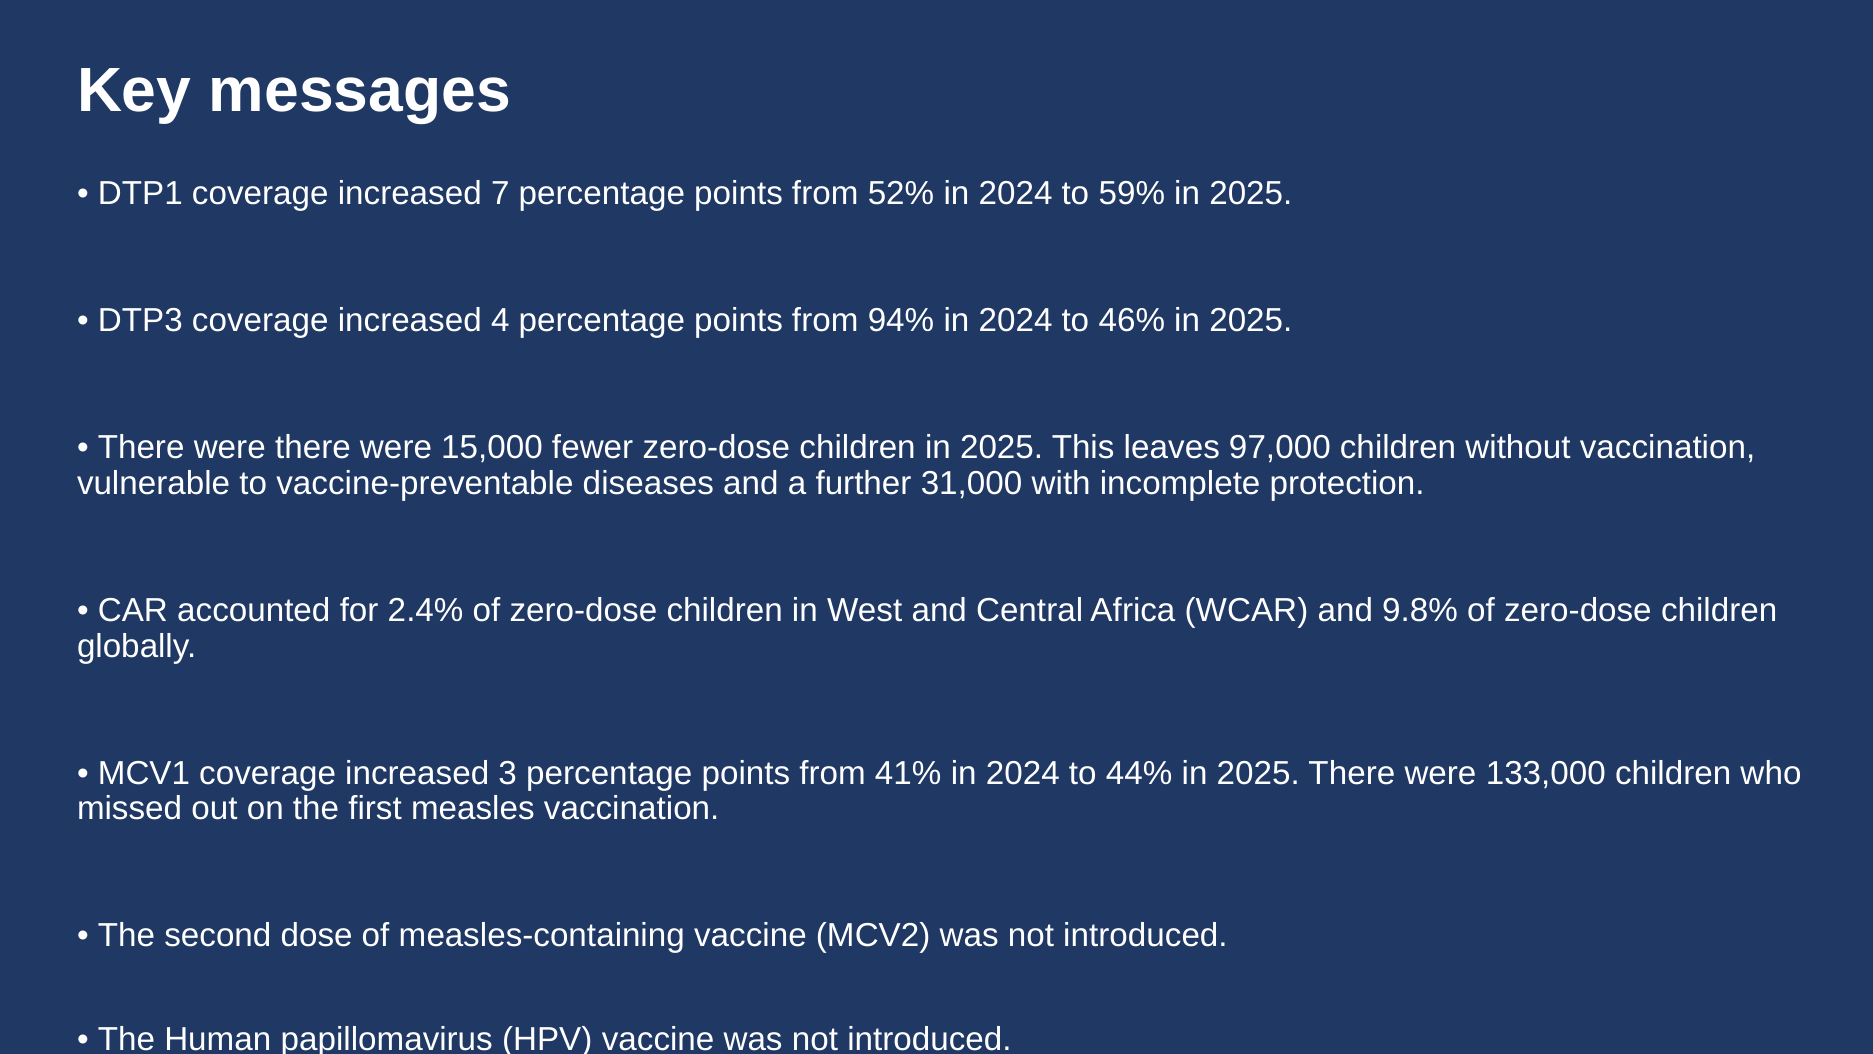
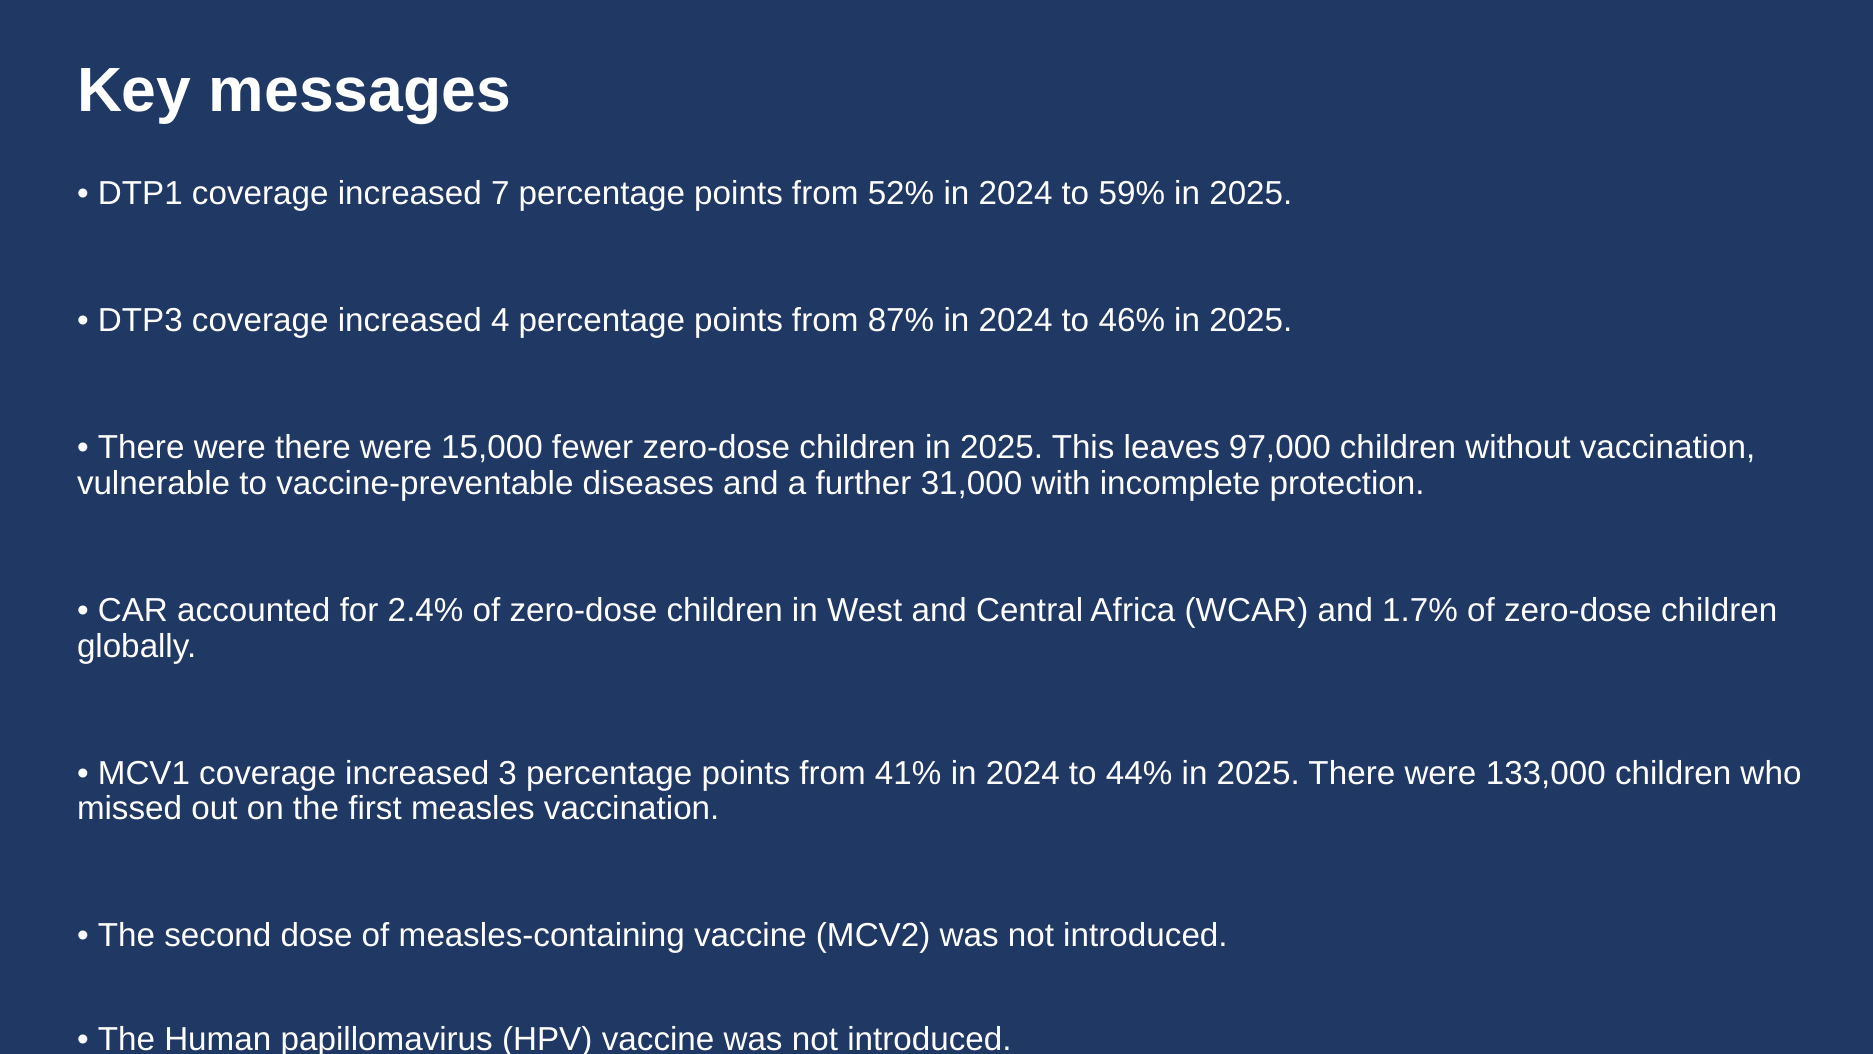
94%: 94% -> 87%
9.8%: 9.8% -> 1.7%
